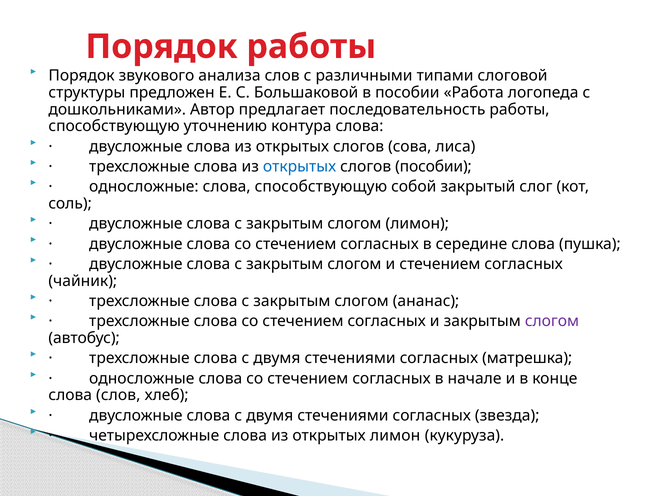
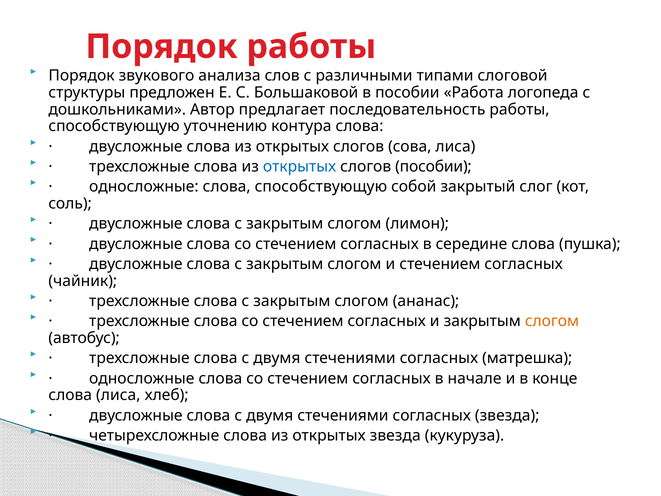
слогом at (552, 321) colour: purple -> orange
слова слов: слов -> лиса
открытых лимон: лимон -> звезда
